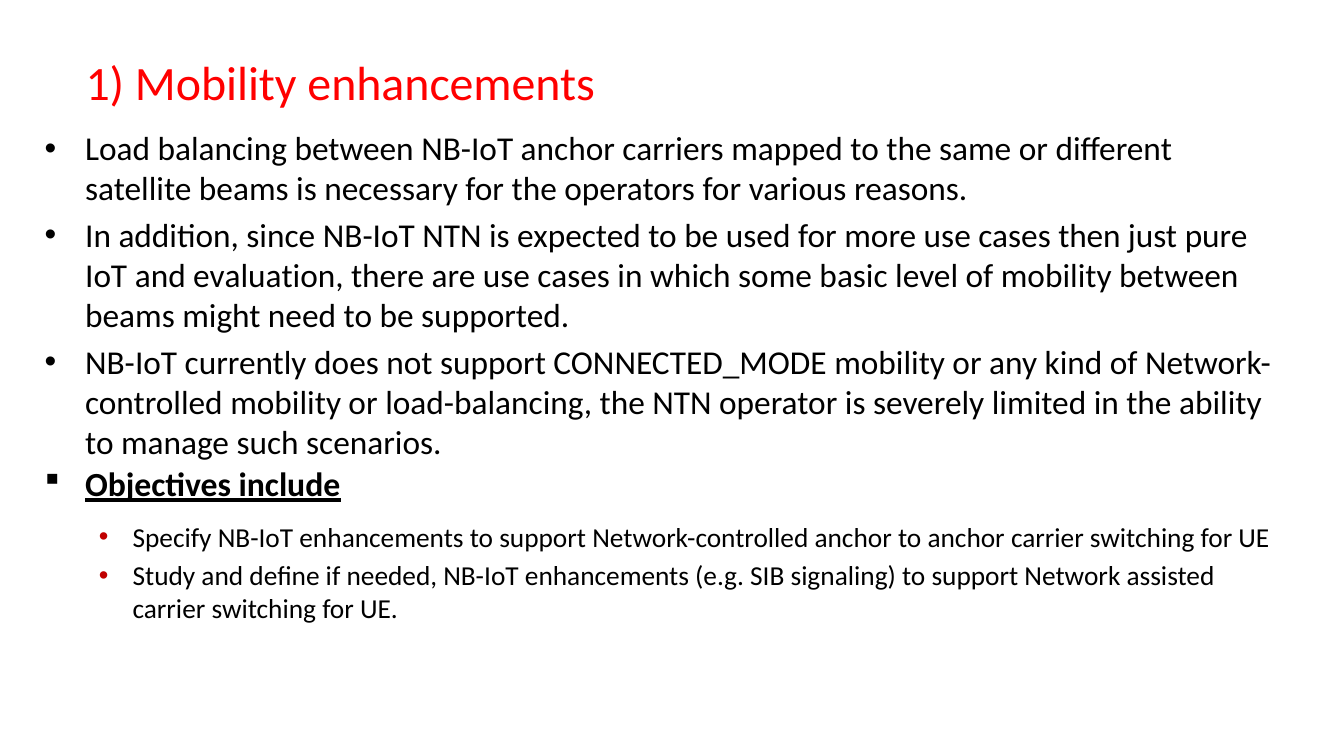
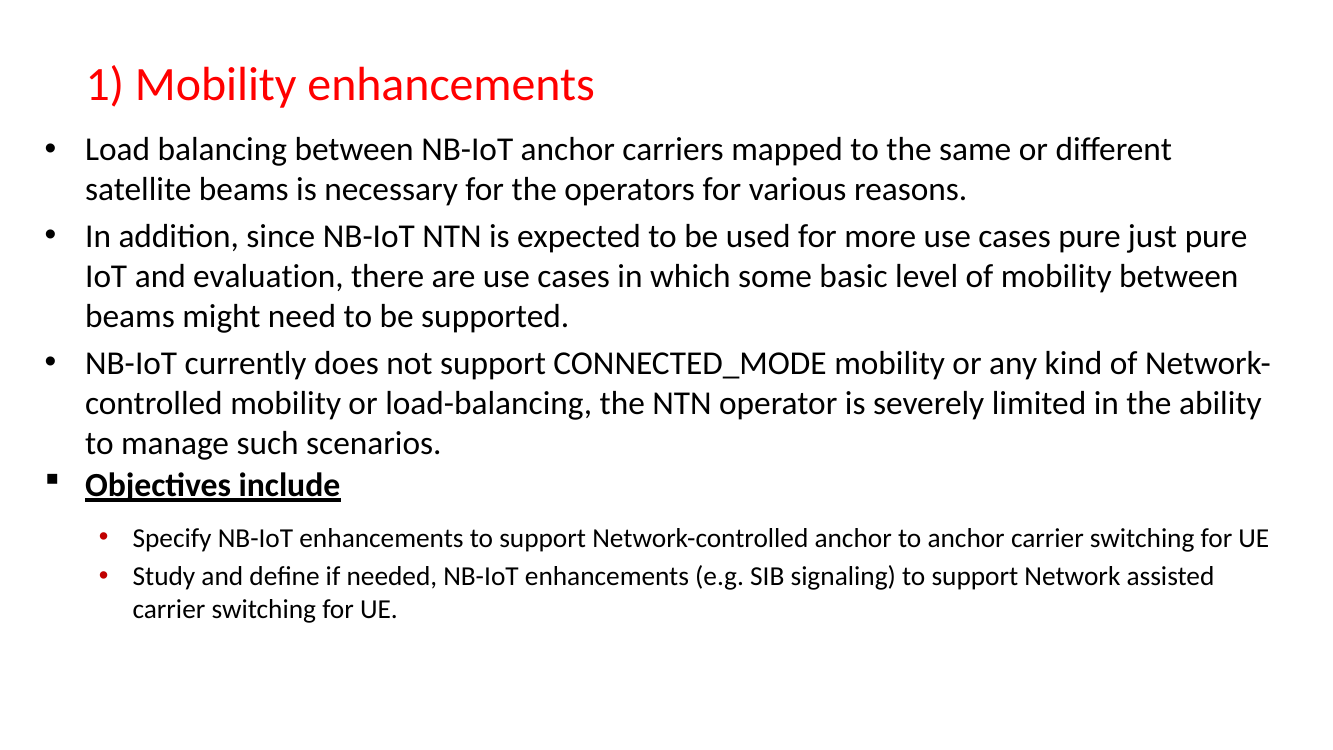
cases then: then -> pure
